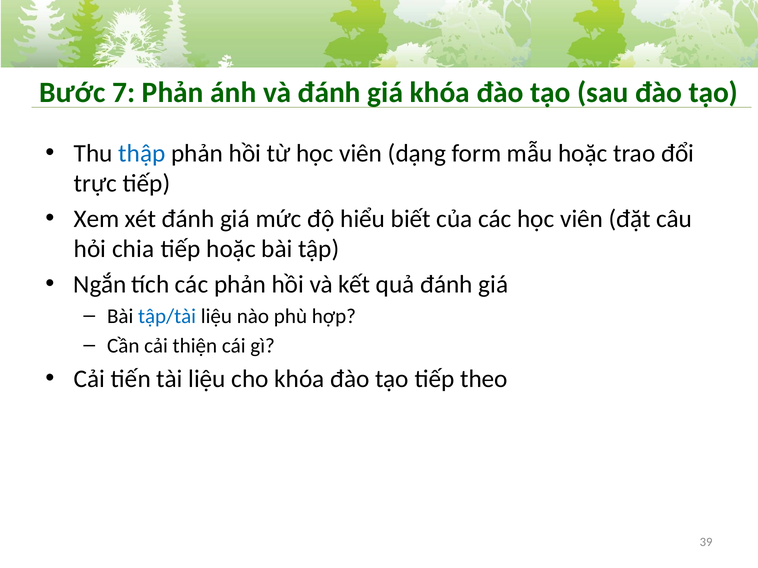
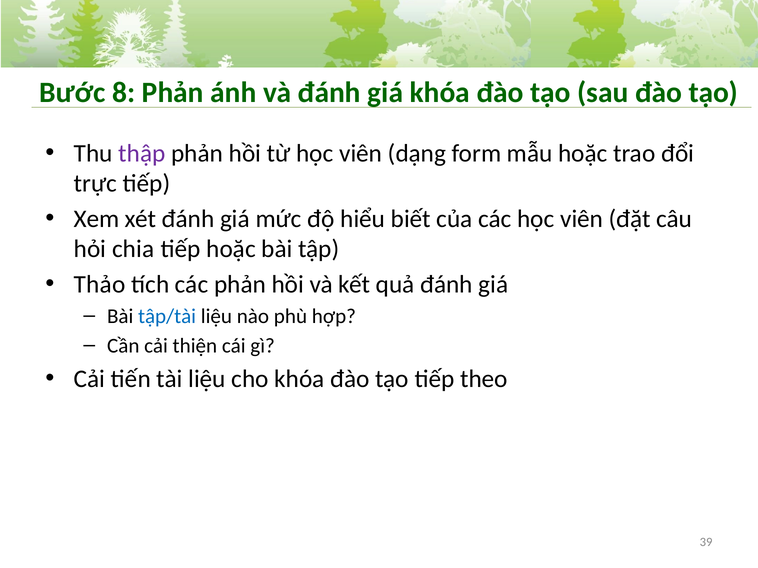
7: 7 -> 8
thập colour: blue -> purple
Ngắn: Ngắn -> Thảo
